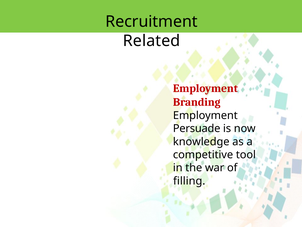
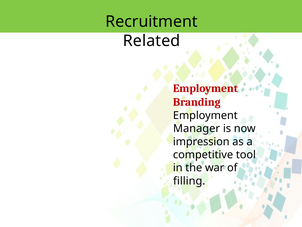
Persuade: Persuade -> Manager
knowledge: knowledge -> impression
